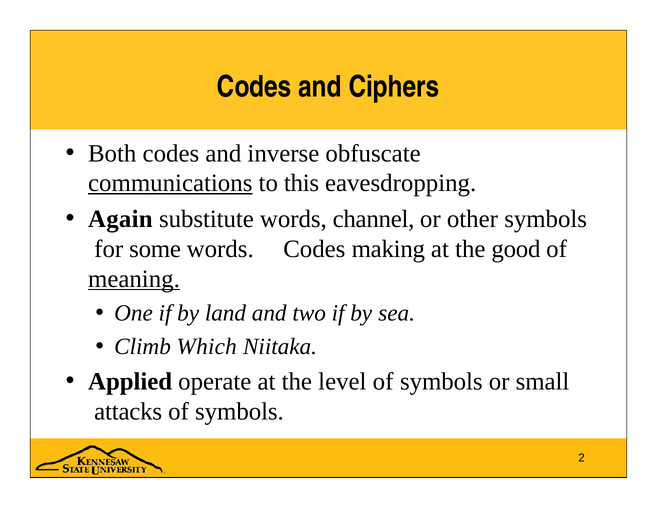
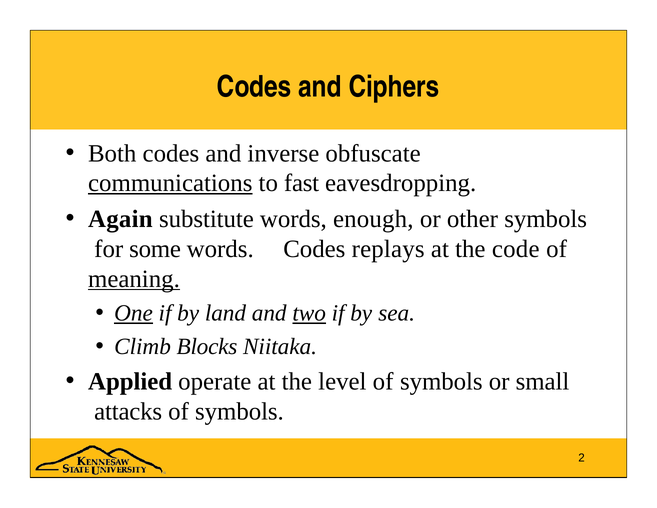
this: this -> fast
channel: channel -> enough
making: making -> replays
good: good -> code
One underline: none -> present
two underline: none -> present
Which: Which -> Blocks
